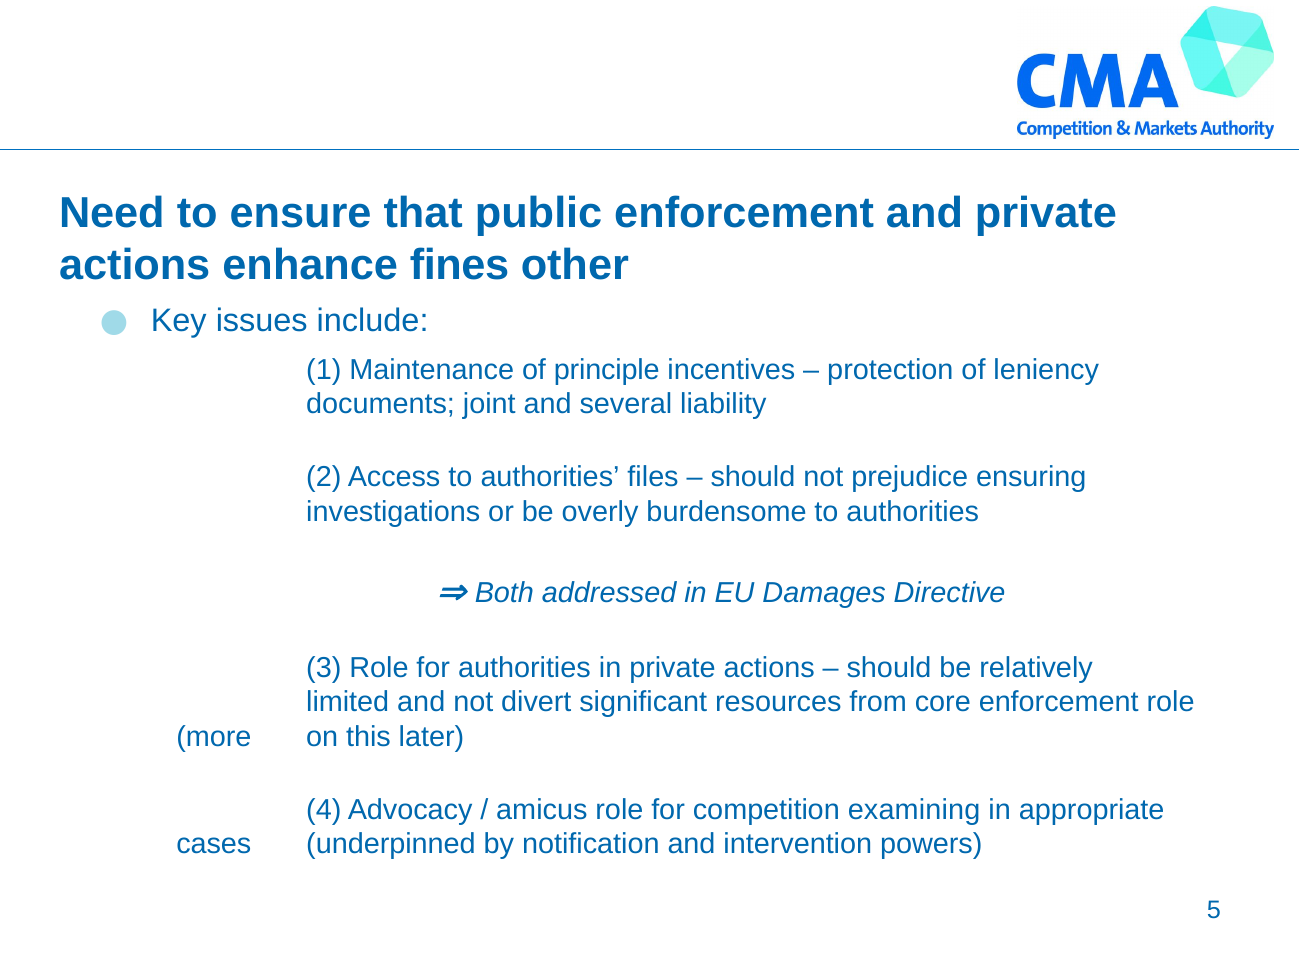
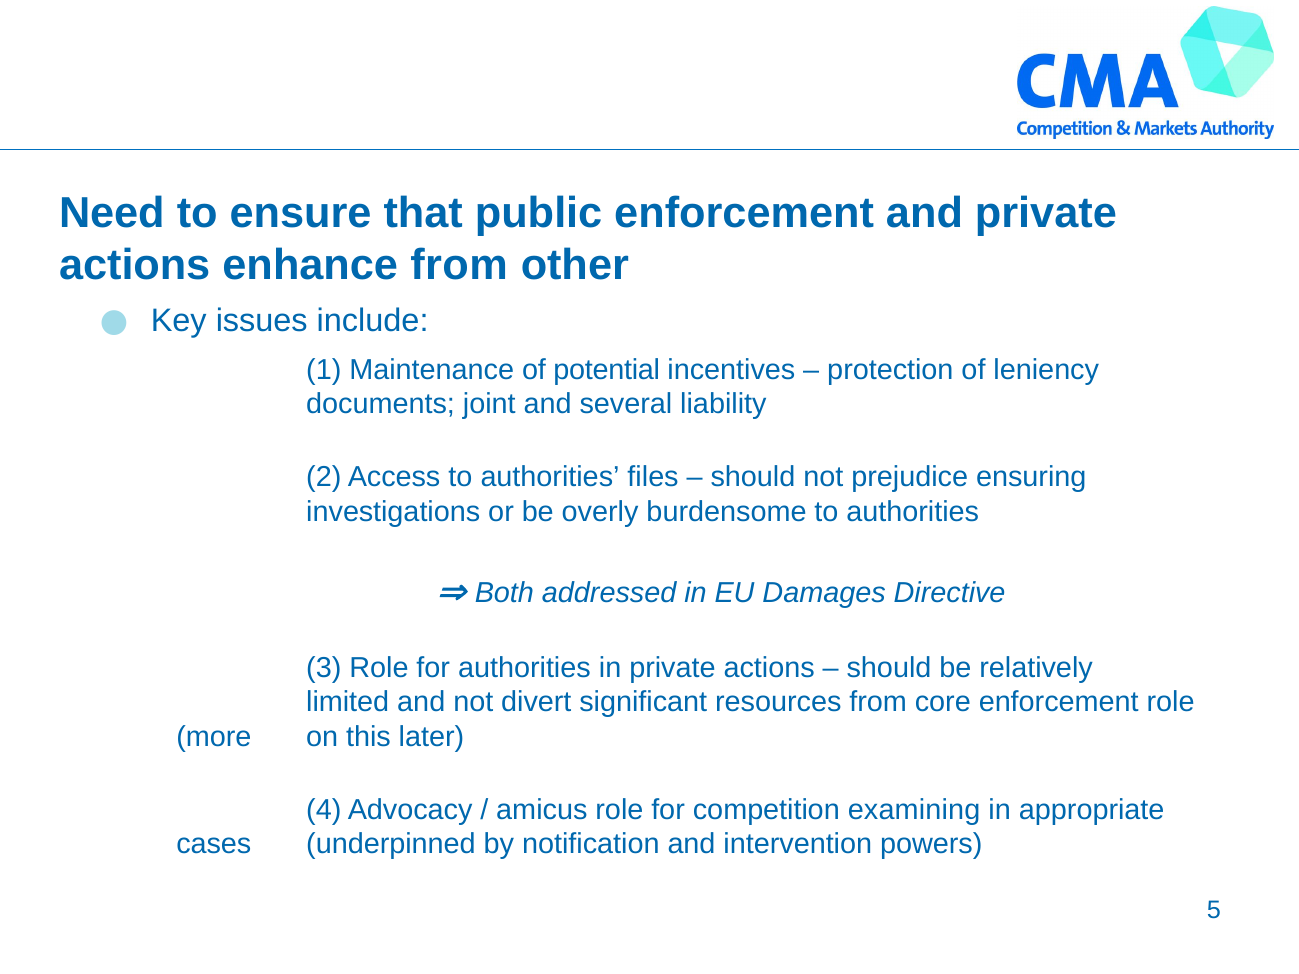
enhance fines: fines -> from
principle: principle -> potential
